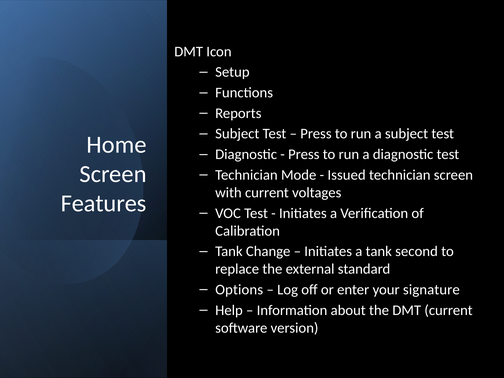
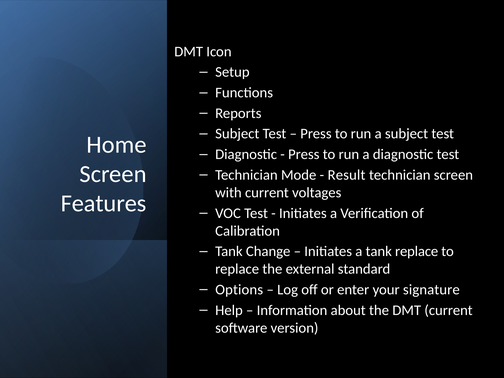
Issued at (347, 175): Issued -> Result
tank second: second -> replace
